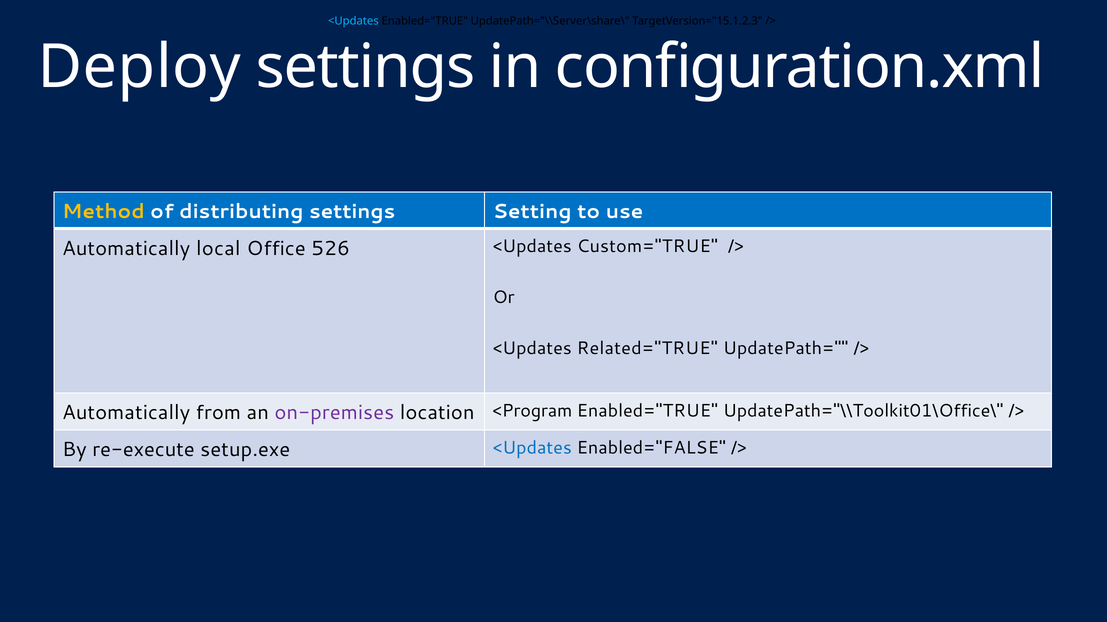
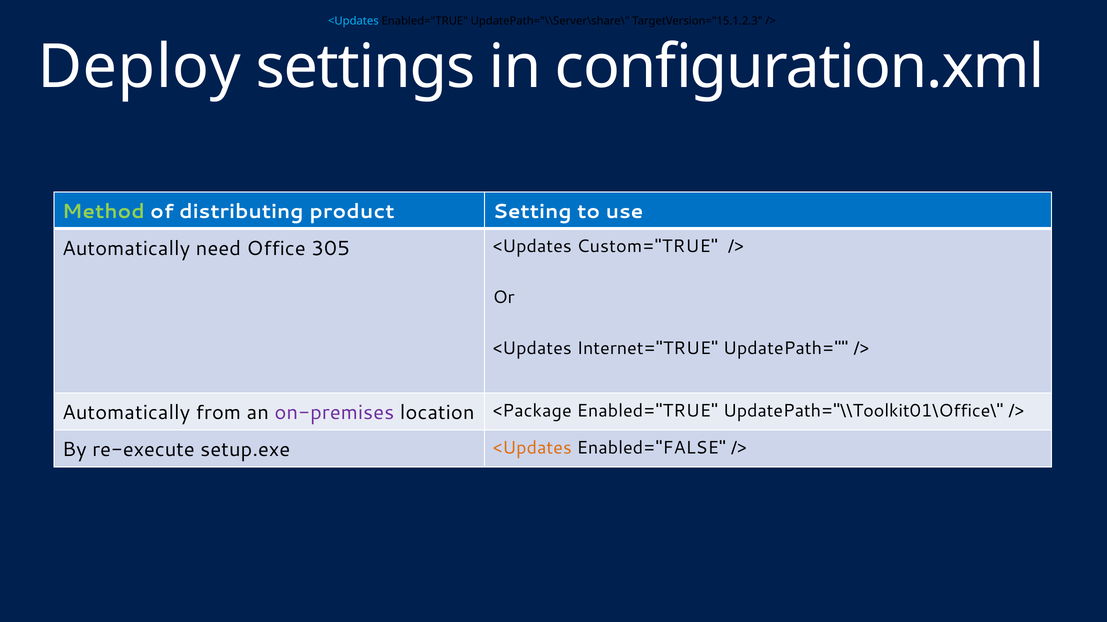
Method colour: yellow -> light green
distributing settings: settings -> product
local: local -> need
526: 526 -> 305
Related="TRUE: Related="TRUE -> Internet="TRUE
<Program: <Program -> <Package
<Updates at (532, 448) colour: blue -> orange
